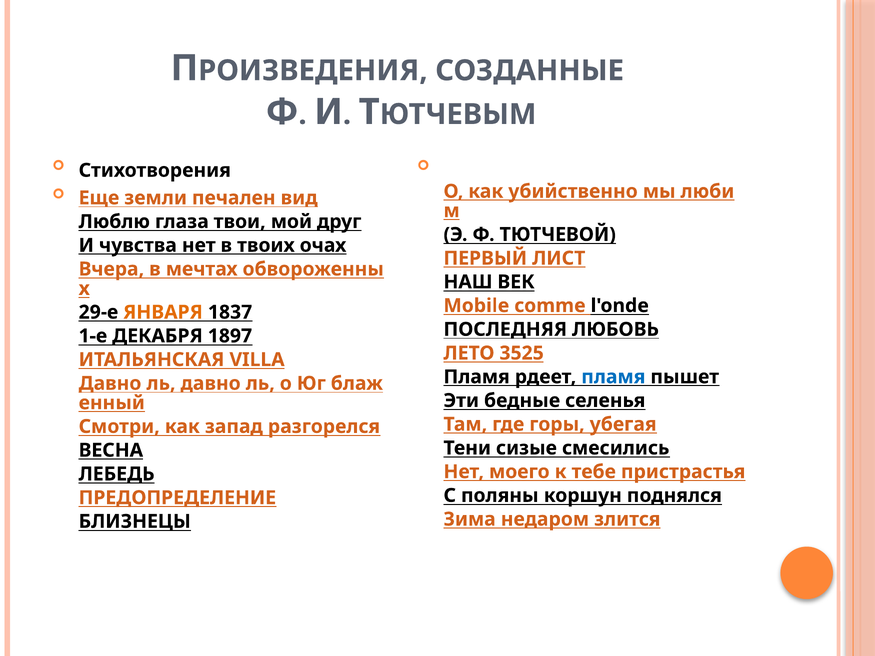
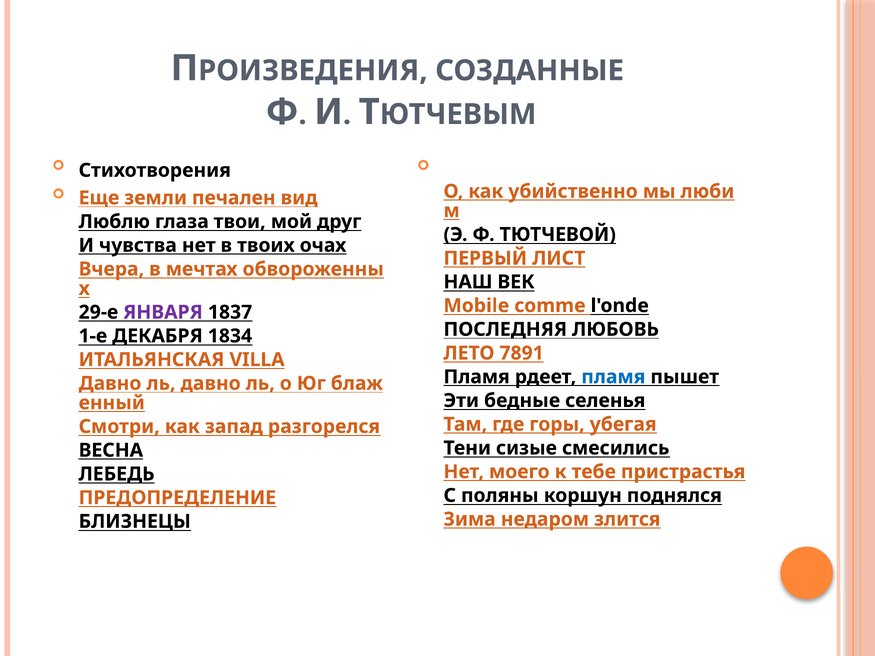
ЯНВАРЯ colour: orange -> purple
1897: 1897 -> 1834
3525: 3525 -> 7891
